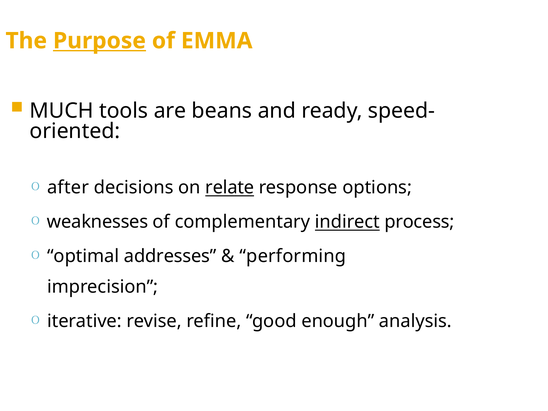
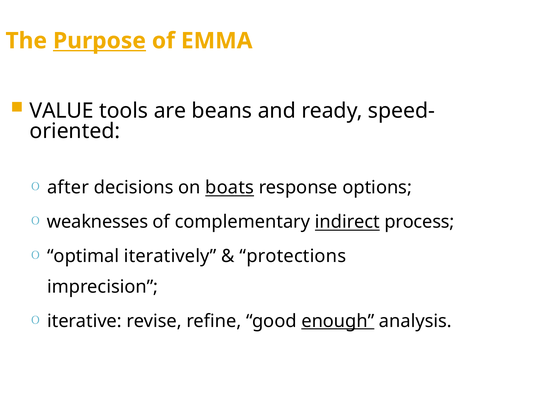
MUCH: MUCH -> VALUE
relate: relate -> boats
addresses: addresses -> iteratively
performing: performing -> protections
enough underline: none -> present
